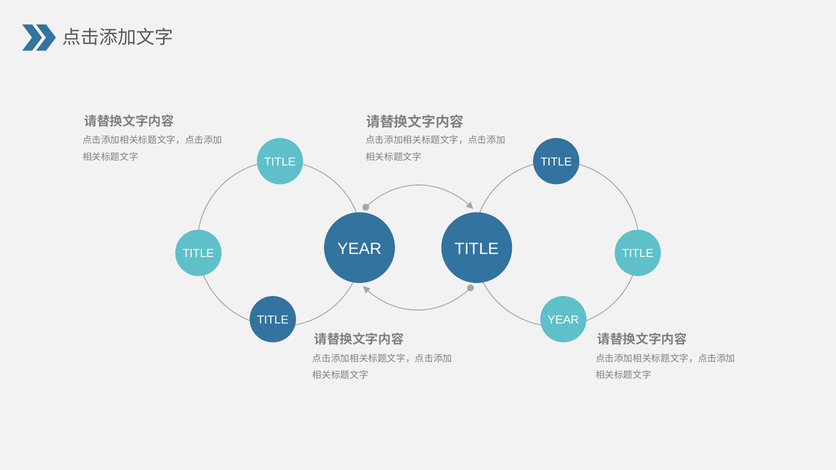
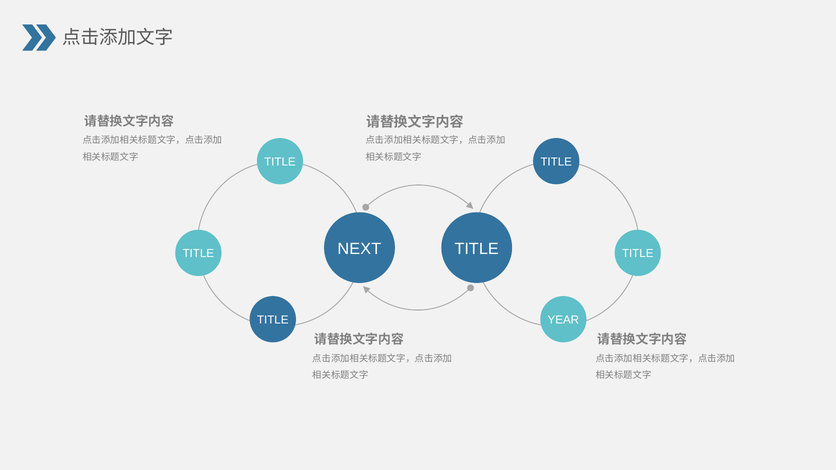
YEAR at (359, 249): YEAR -> NEXT
